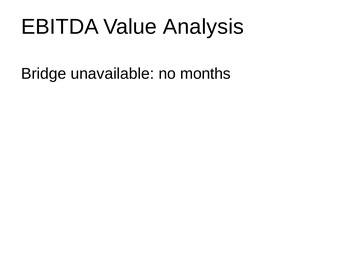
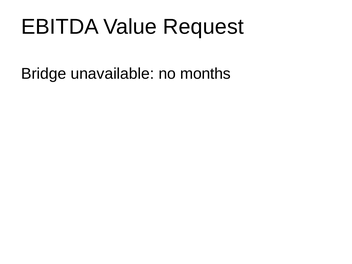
Analysis: Analysis -> Request
